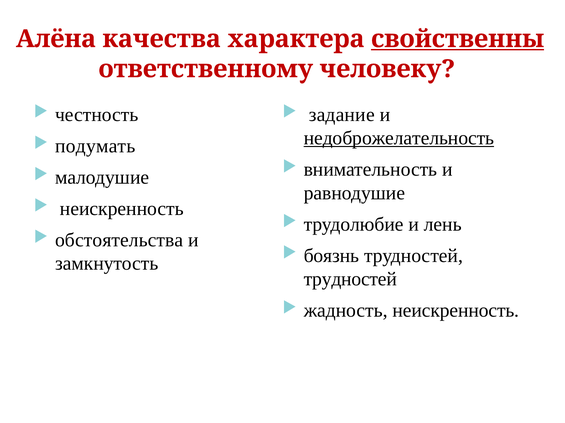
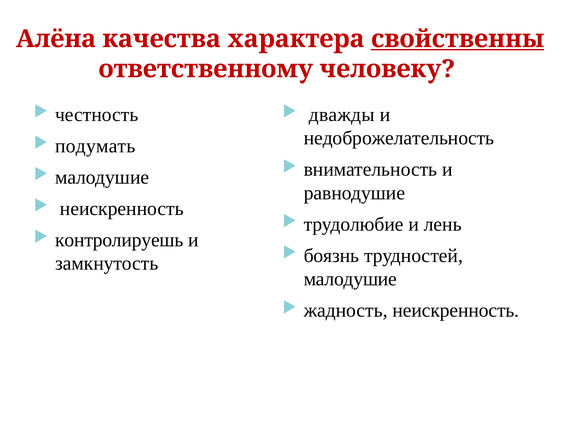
задание: задание -> дважды
недоброжелательность underline: present -> none
обстоятельства: обстоятельства -> контролируешь
трудностей at (350, 280): трудностей -> малодушие
